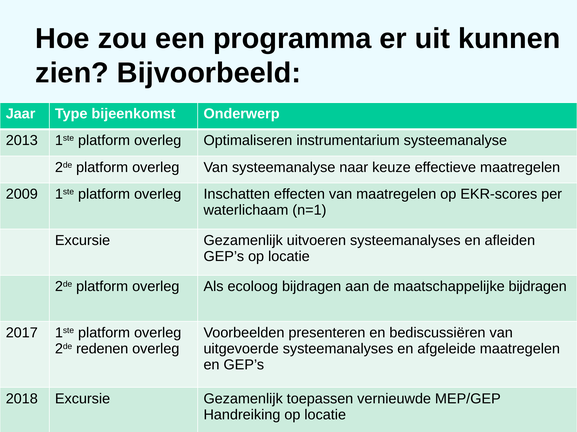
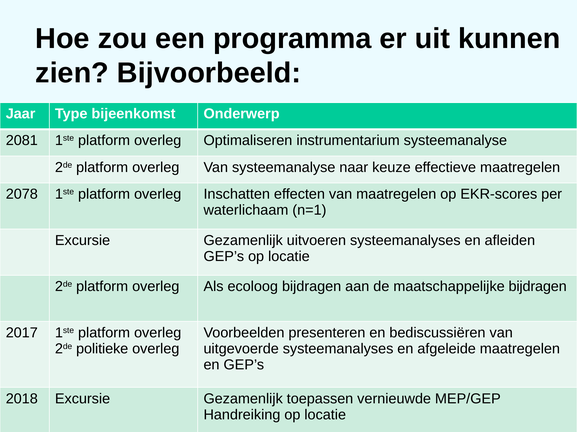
2013: 2013 -> 2081
2009: 2009 -> 2078
redenen: redenen -> politieke
